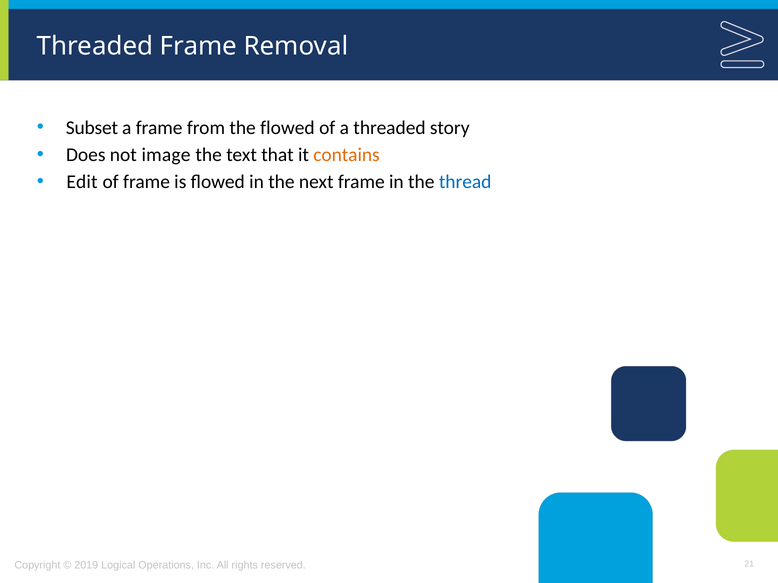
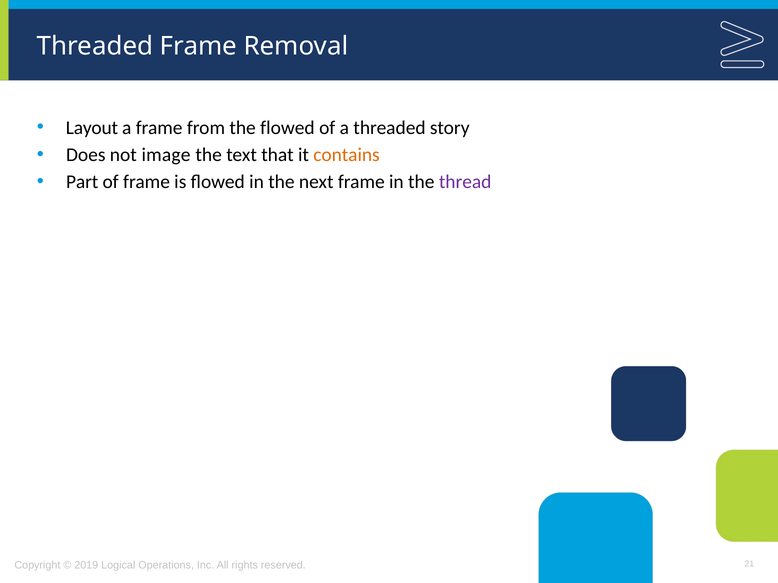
Subset: Subset -> Layout
Edit: Edit -> Part
thread colour: blue -> purple
